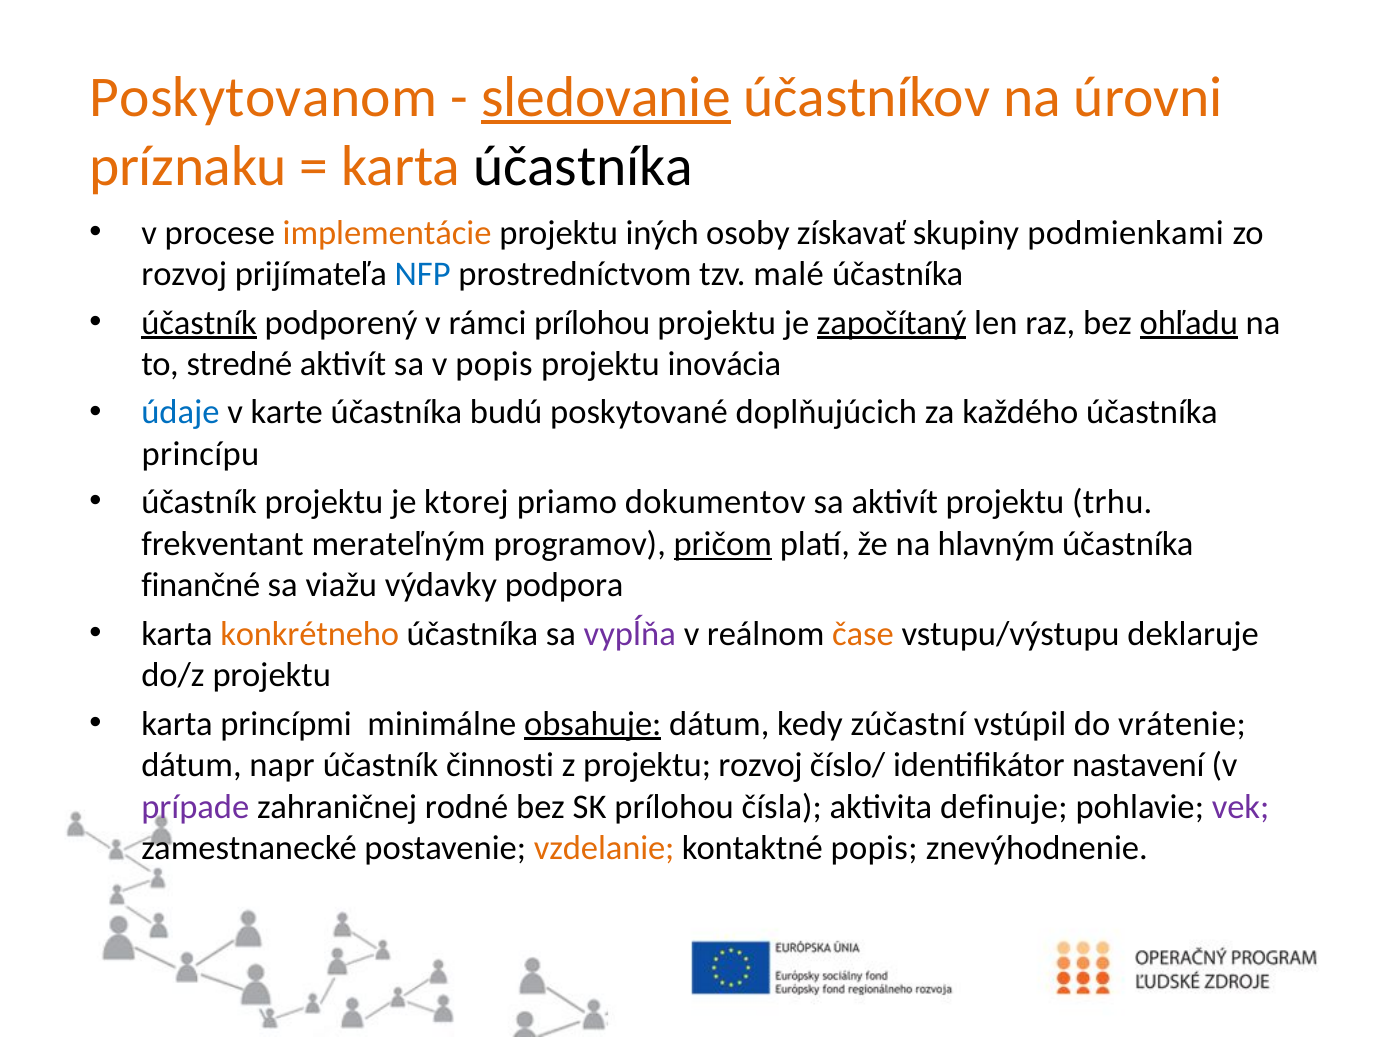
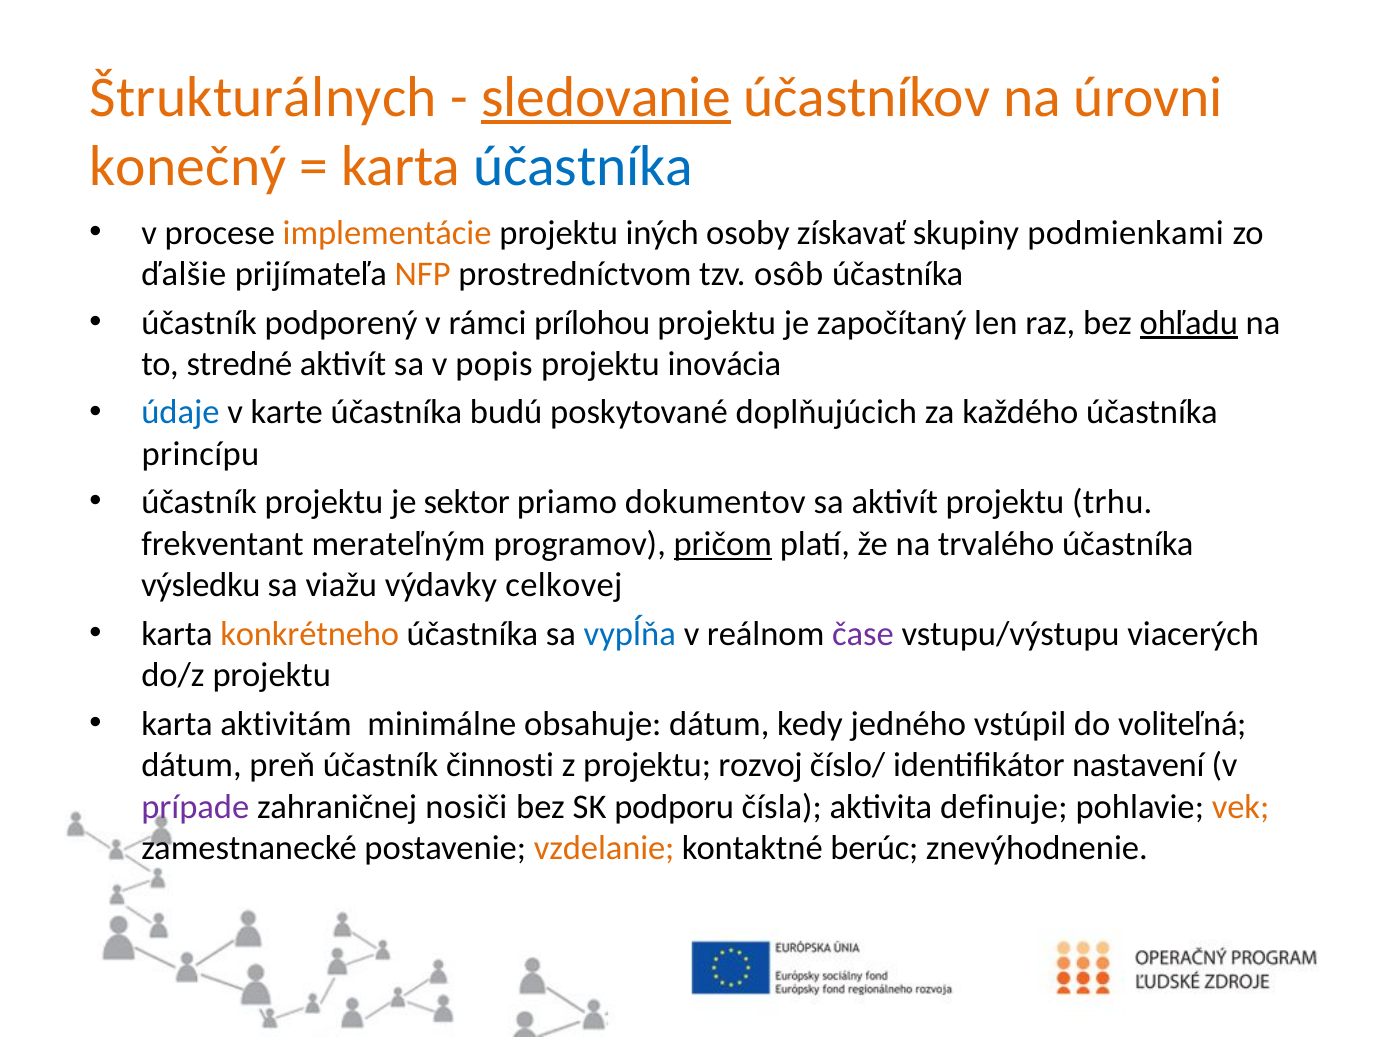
Poskytovanom: Poskytovanom -> Štrukturálnych
príznaku: príznaku -> konečný
účastníka at (583, 167) colour: black -> blue
rozvoj at (184, 274): rozvoj -> ďalšie
NFP colour: blue -> orange
malé: malé -> osôb
účastník at (199, 323) underline: present -> none
započítaný underline: present -> none
ktorej: ktorej -> sektor
hlavným: hlavným -> trvalého
finančné: finančné -> výsledku
podpora: podpora -> celkovej
vypĺňa colour: purple -> blue
čase colour: orange -> purple
deklaruje: deklaruje -> viacerých
princípmi: princípmi -> aktivitám
obsahuje underline: present -> none
zúčastní: zúčastní -> jedného
vrátenie: vrátenie -> voliteľná
napr: napr -> preň
rodné: rodné -> nosiči
SK prílohou: prílohou -> podporu
vek colour: purple -> orange
kontaktné popis: popis -> berúc
